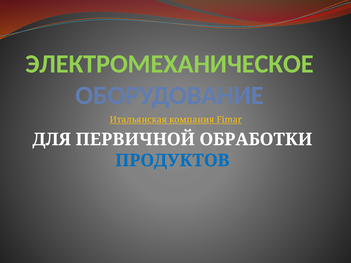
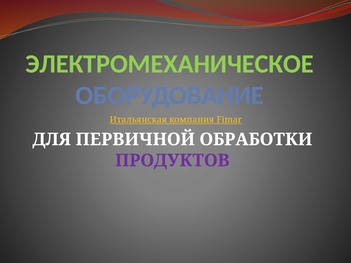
ПРОДУКТОВ colour: blue -> purple
